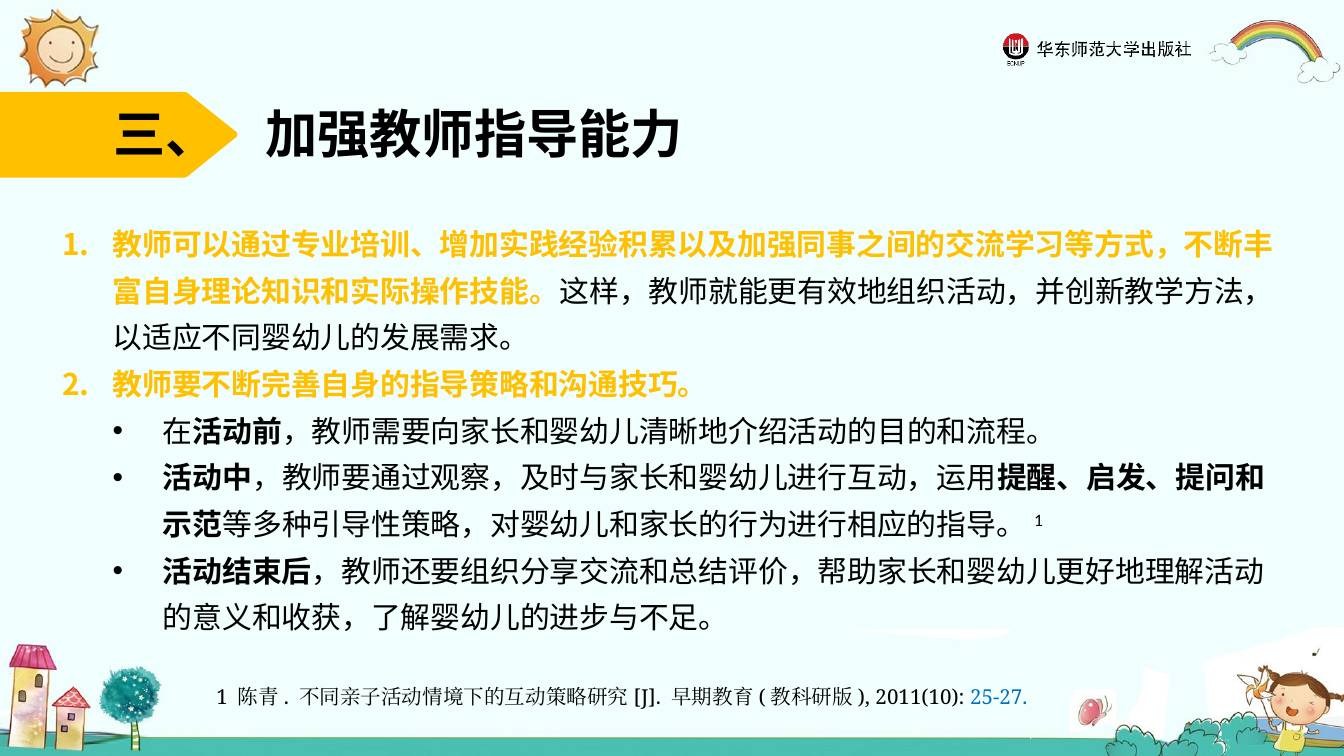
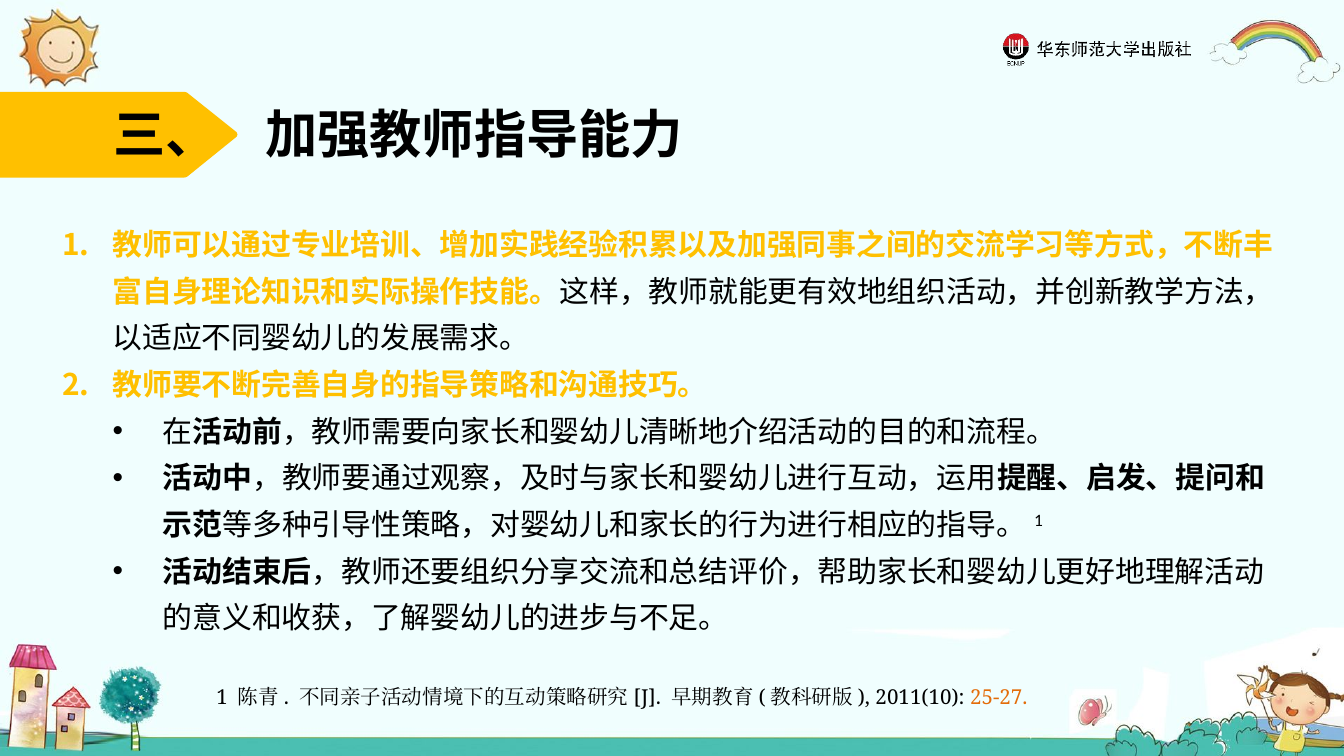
25-27 colour: blue -> orange
